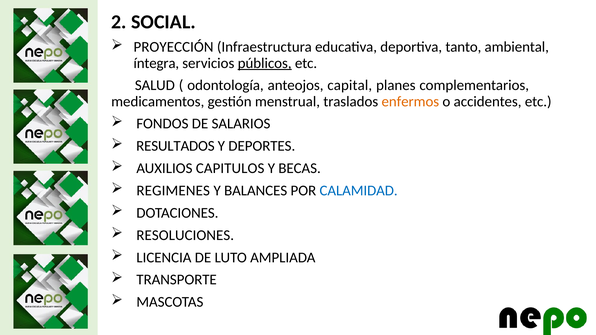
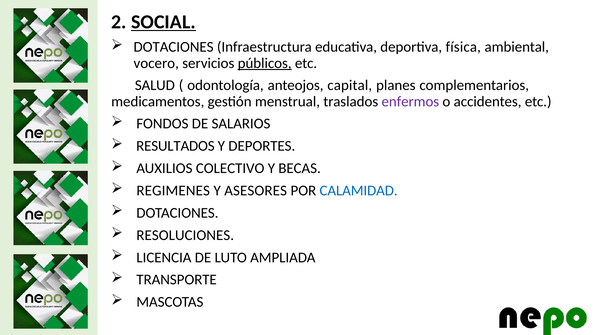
SOCIAL underline: none -> present
PROYECCIÓN at (174, 47): PROYECCIÓN -> DOTACIONES
tanto: tanto -> física
íntegra: íntegra -> vocero
enfermos colour: orange -> purple
CAPITULOS: CAPITULOS -> COLECTIVO
BALANCES: BALANCES -> ASESORES
